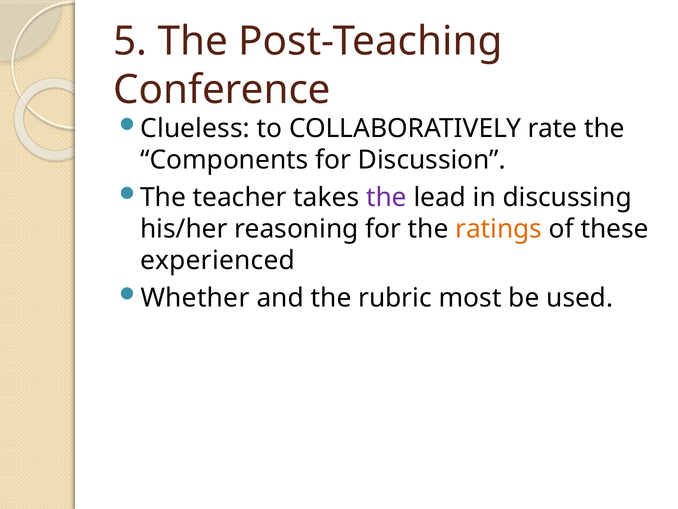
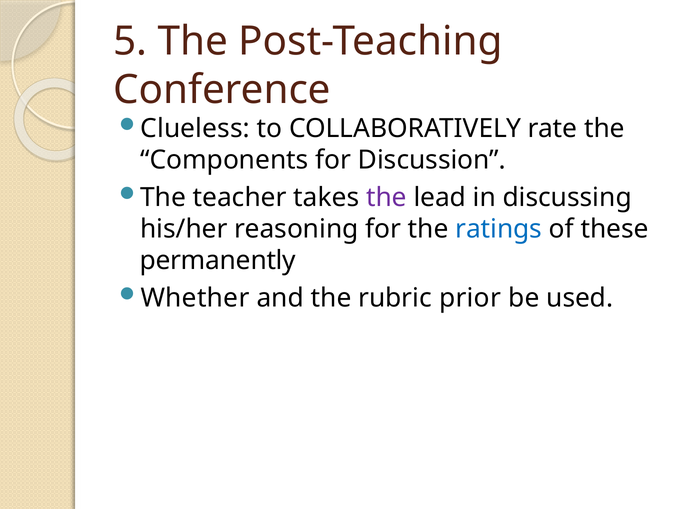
ratings colour: orange -> blue
experienced: experienced -> permanently
most: most -> prior
